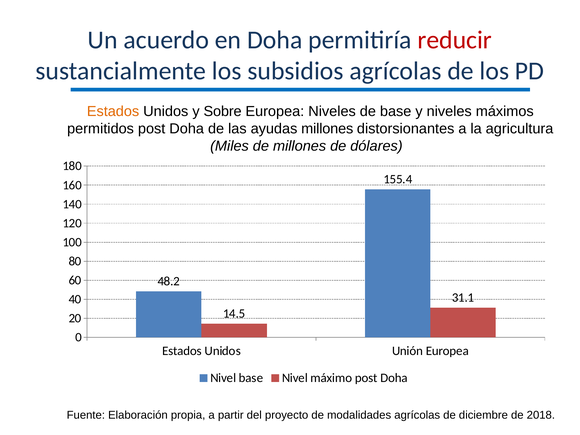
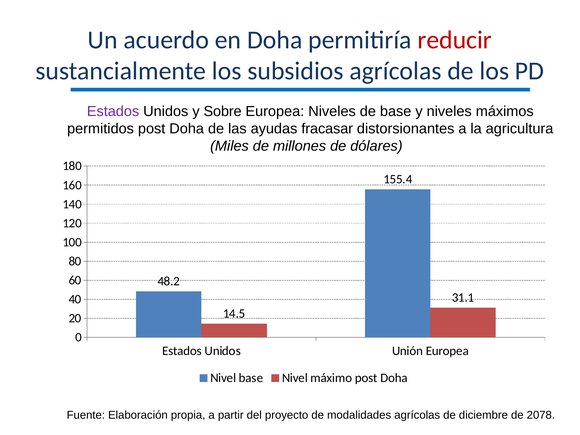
Estados at (113, 111) colour: orange -> purple
ayudas millones: millones -> fracasar
2018: 2018 -> 2078
